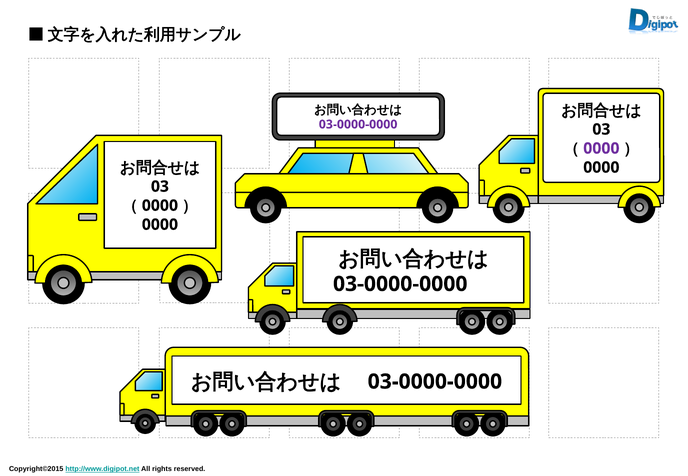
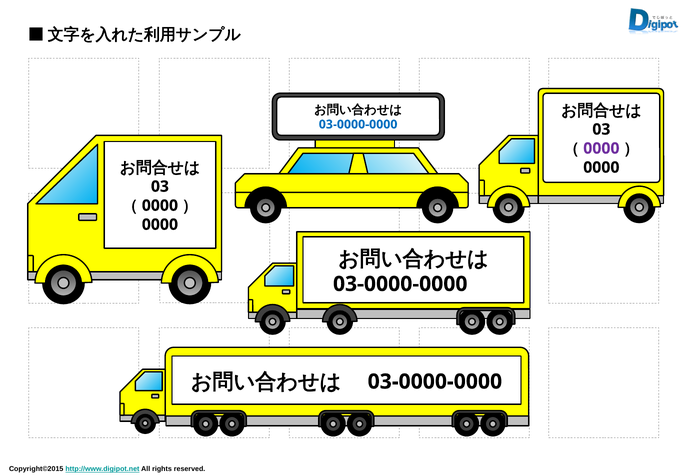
03-0000-0000 at (358, 124) colour: purple -> blue
